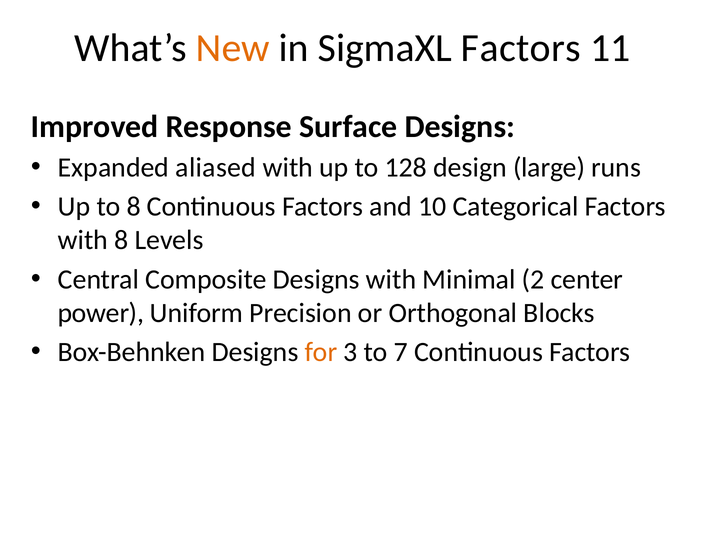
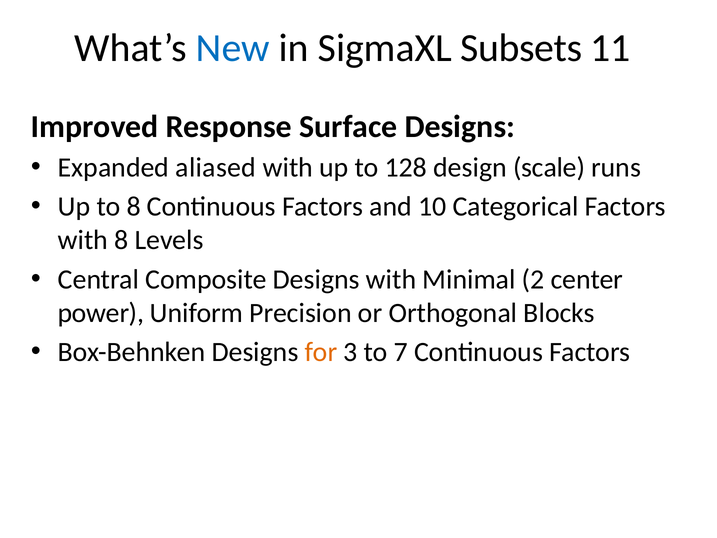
New colour: orange -> blue
SigmaXL Factors: Factors -> Subsets
large: large -> scale
